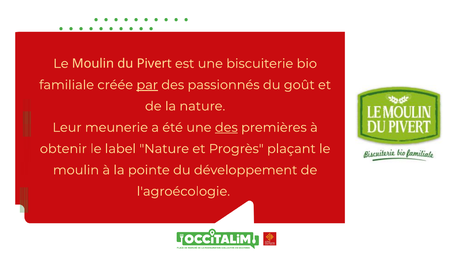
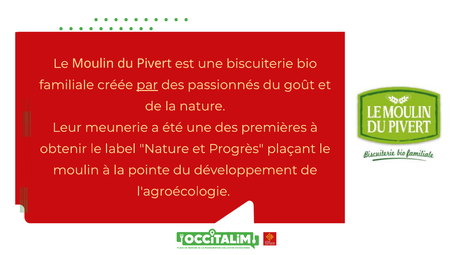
des at (226, 127) underline: present -> none
